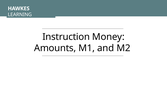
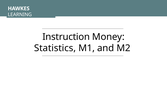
Amounts: Amounts -> Statistics
